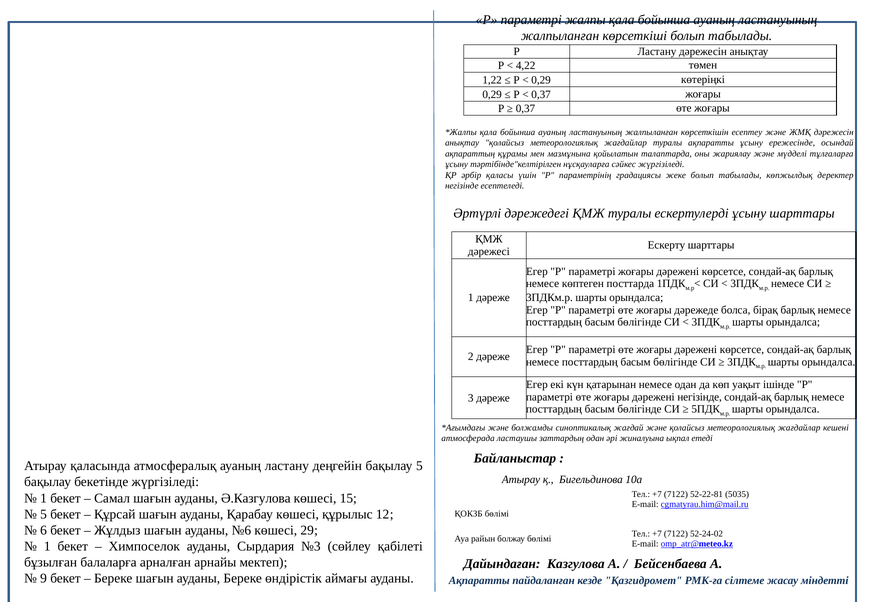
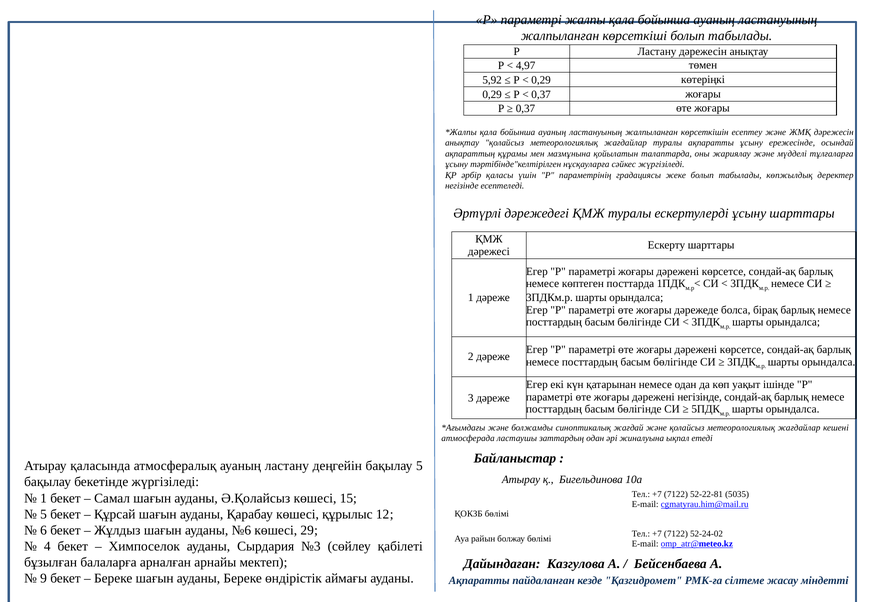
4,22: 4,22 -> 4,97
1,22: 1,22 -> 5,92
Ә.Казгулова: Ә.Казгулова -> Ә.Қолайсыз
1 at (47, 547): 1 -> 4
